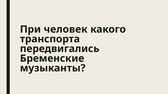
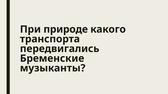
человек: человек -> природе
